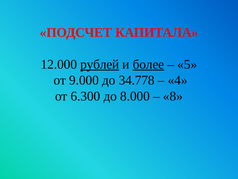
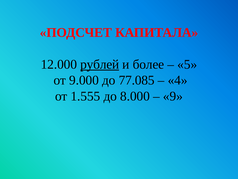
более underline: present -> none
34.778: 34.778 -> 77.085
6.300: 6.300 -> 1.555
8: 8 -> 9
